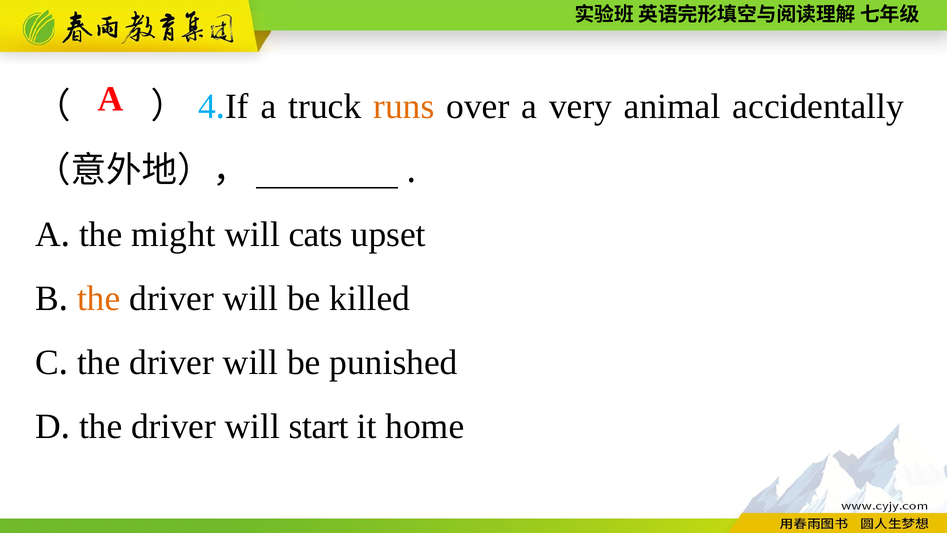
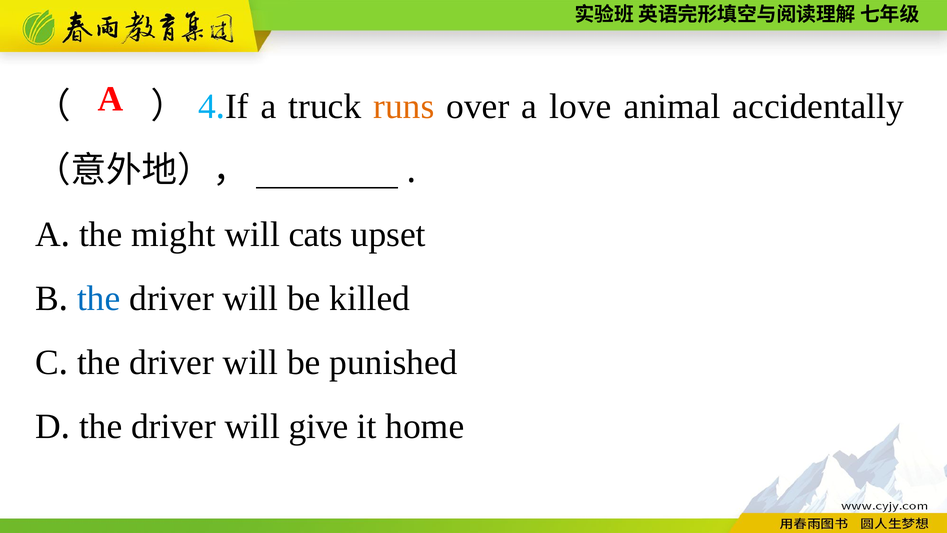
very: very -> love
the at (99, 298) colour: orange -> blue
start: start -> give
